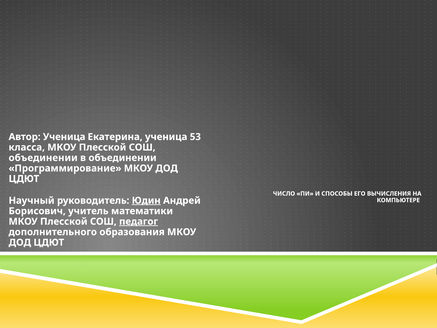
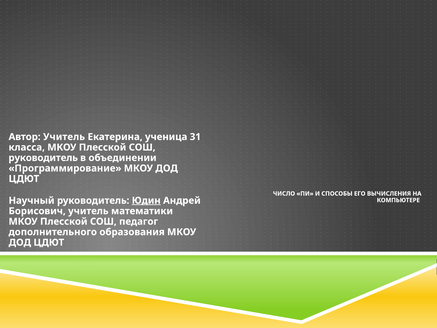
Автор Ученица: Ученица -> Учитель
53: 53 -> 31
объединении at (43, 158): объединении -> руководитель
педагог underline: present -> none
